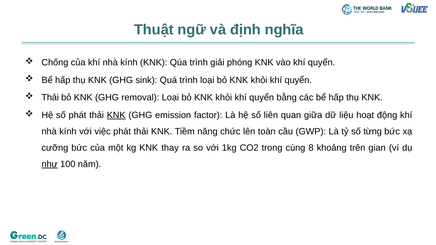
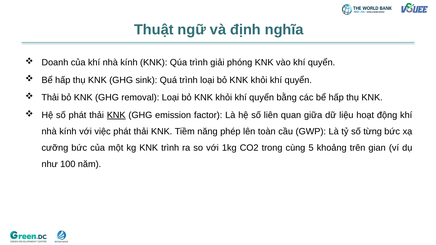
Chống: Chống -> Doanh
chức: chức -> phép
KNK thay: thay -> trình
8: 8 -> 5
như underline: present -> none
